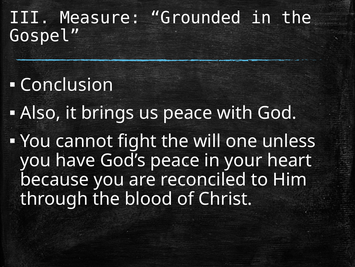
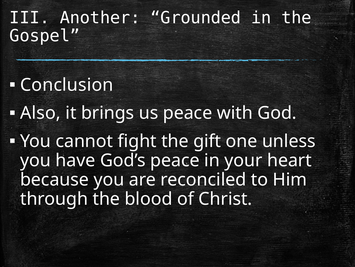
Measure: Measure -> Another
will: will -> gift
